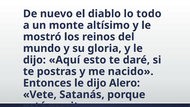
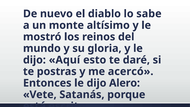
todo: todo -> sabe
nacido: nacido -> acercó
